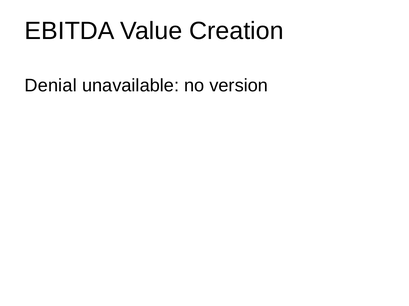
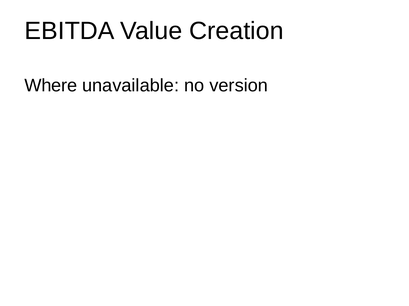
Denial: Denial -> Where
